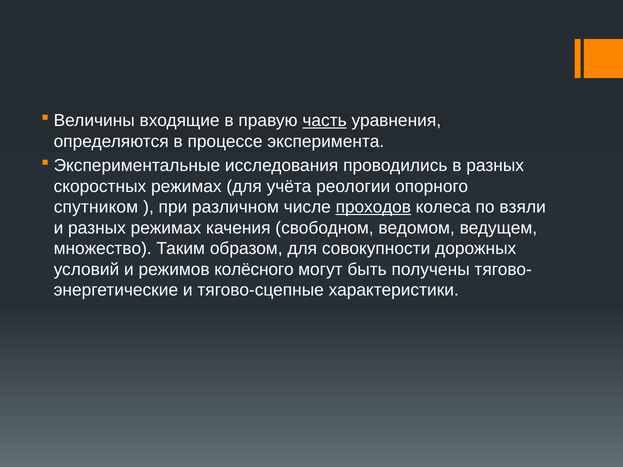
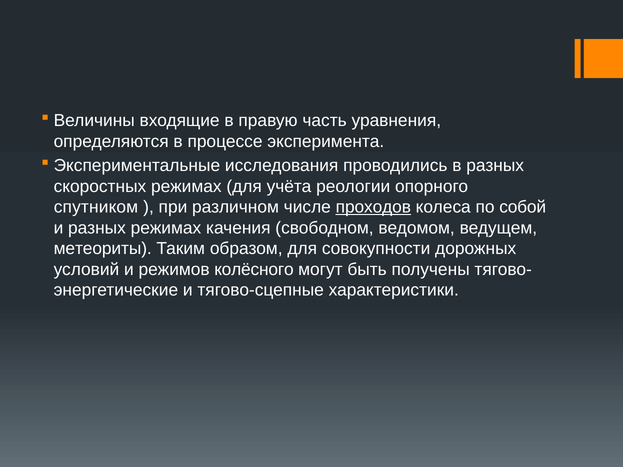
часть underline: present -> none
взяли: взяли -> собой
множество: множество -> метеориты
